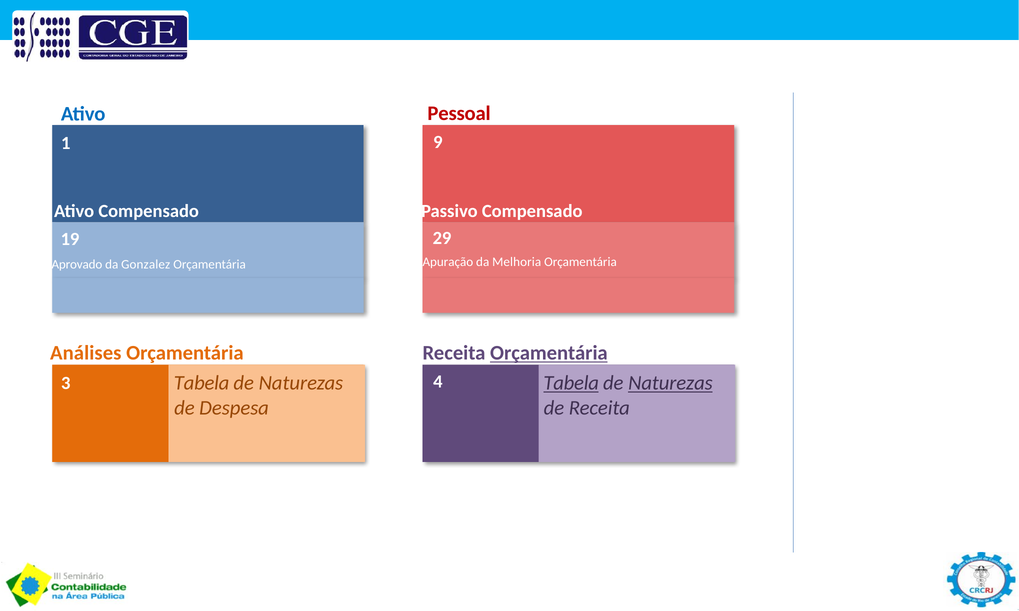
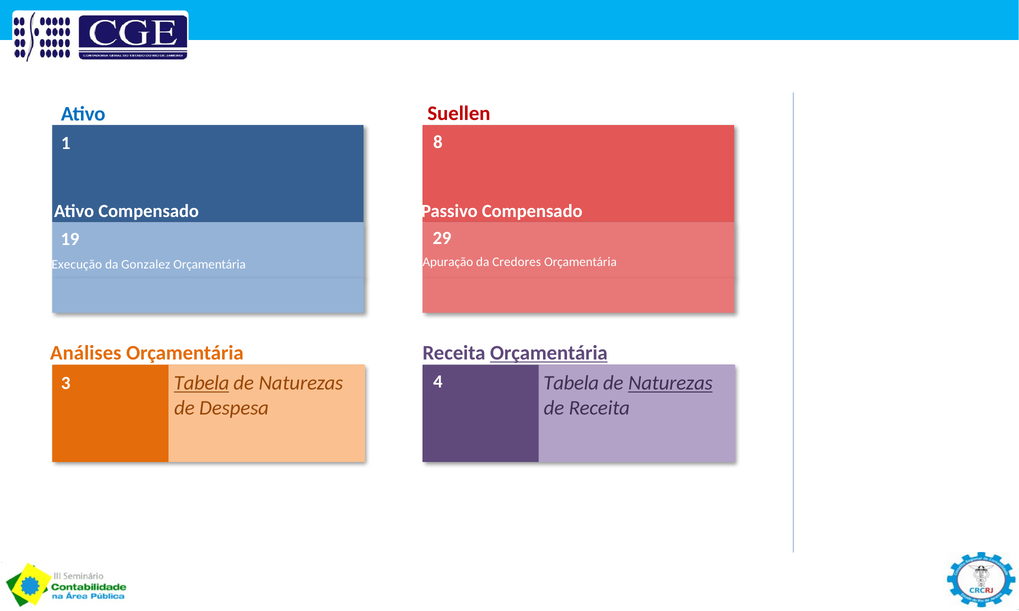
Pessoal: Pessoal -> Suellen
9: 9 -> 8
Aprovado: Aprovado -> Execução
Melhoria: Melhoria -> Credores
Tabela at (202, 383) underline: none -> present
Tabela at (571, 383) underline: present -> none
